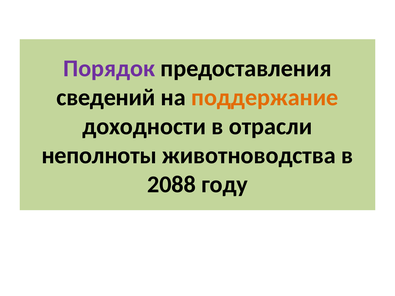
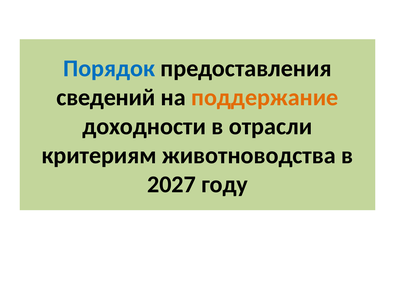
Порядок colour: purple -> blue
неполноты: неполноты -> критериям
2088: 2088 -> 2027
